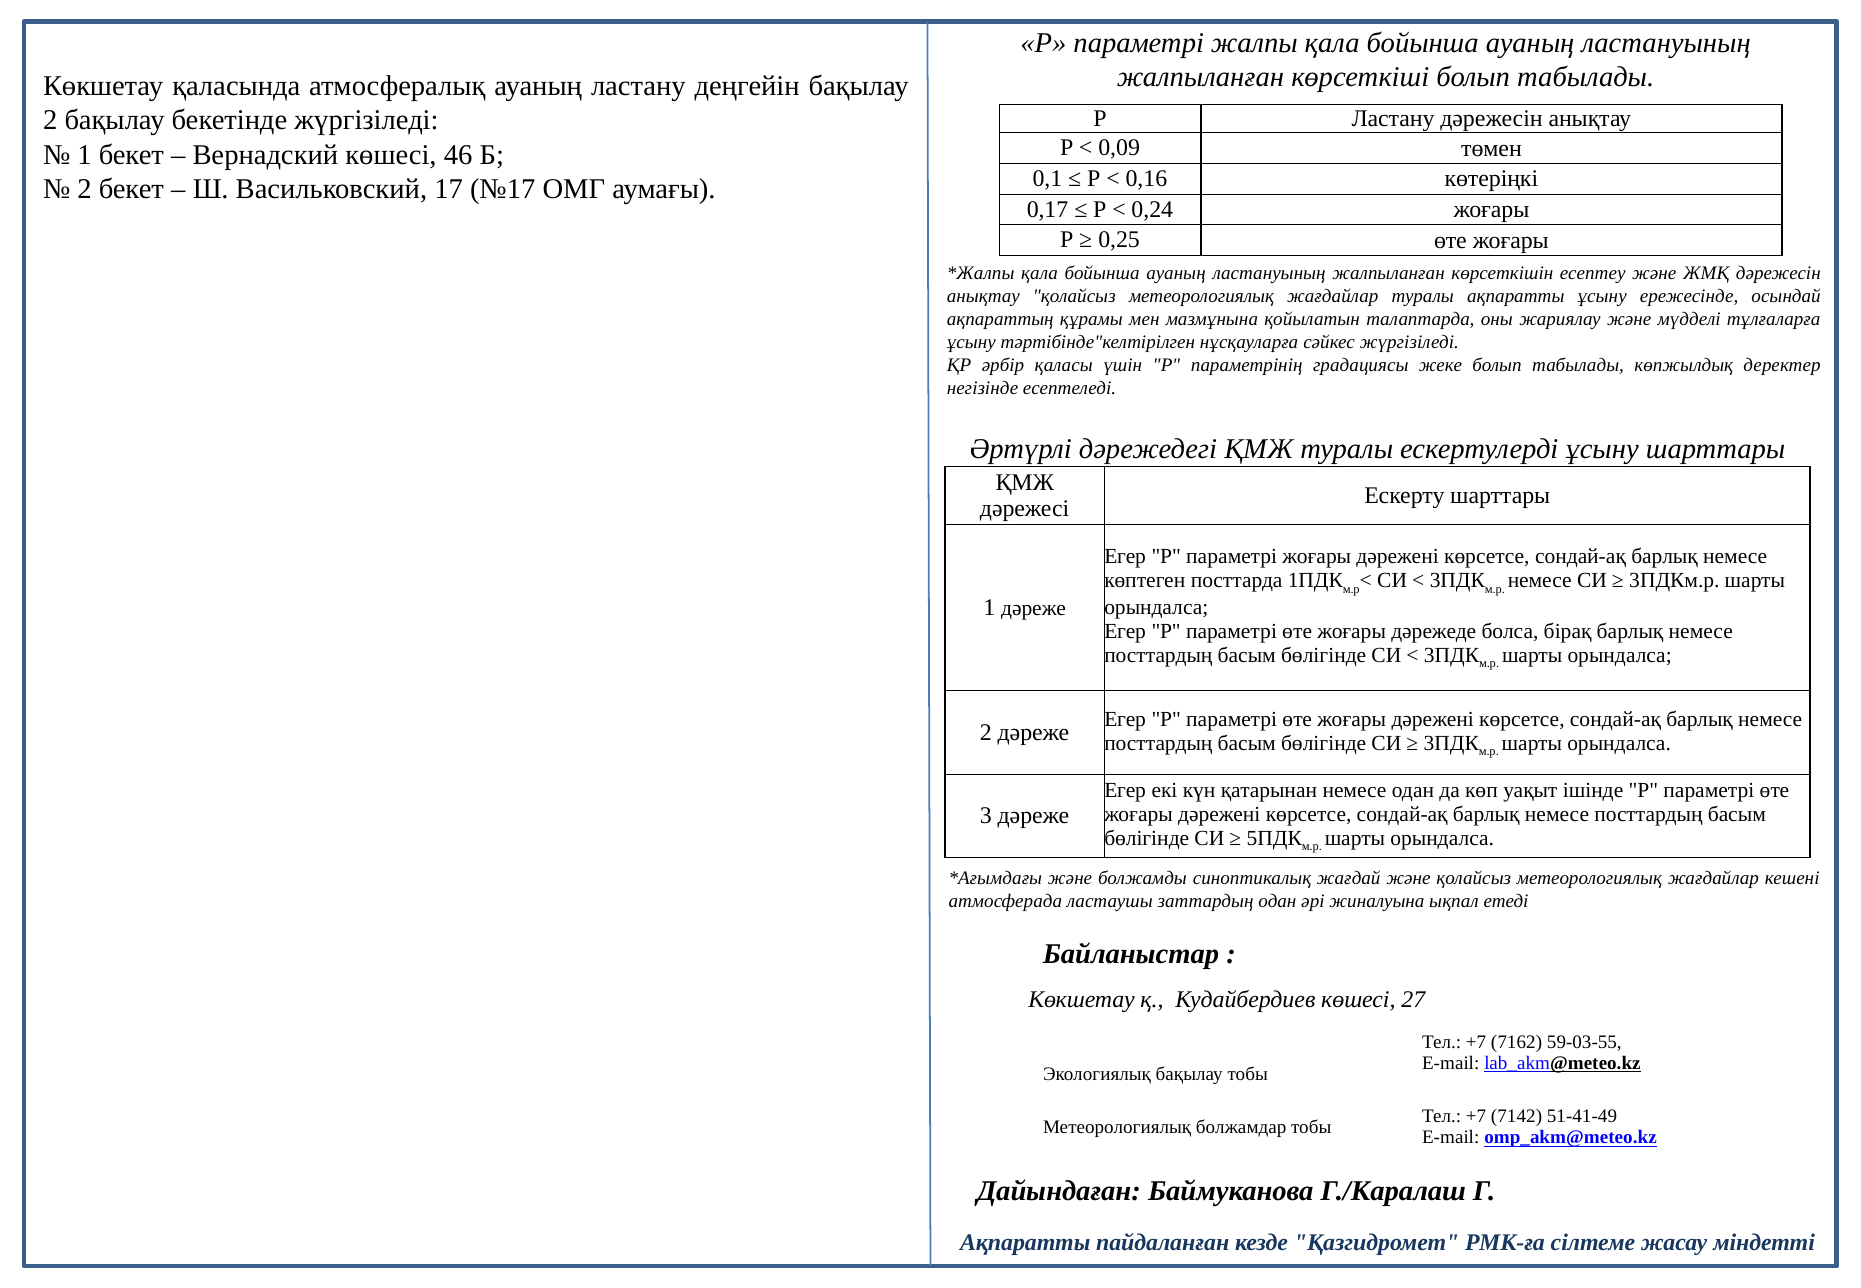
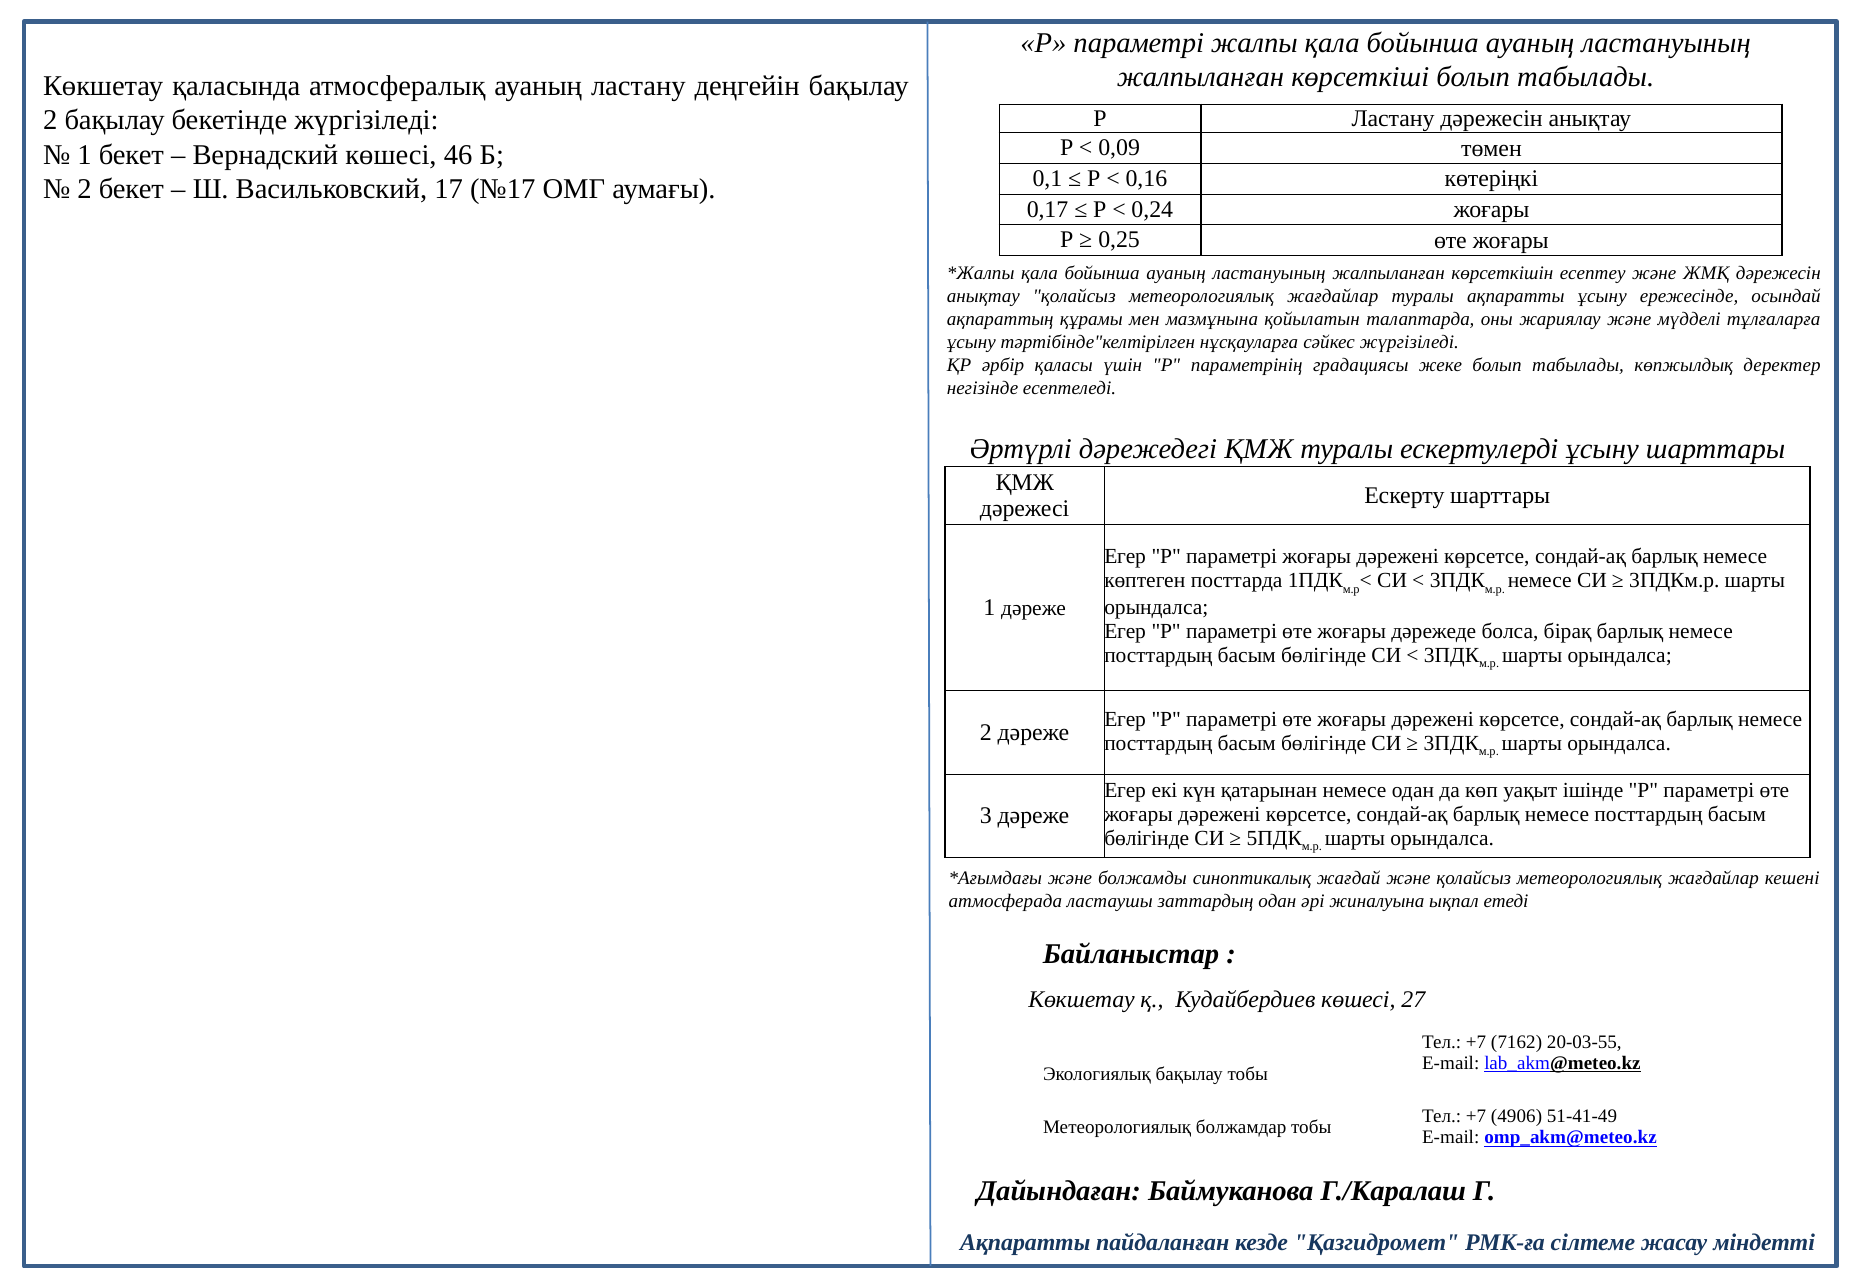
59-03-55: 59-03-55 -> 20-03-55
7142: 7142 -> 4906
